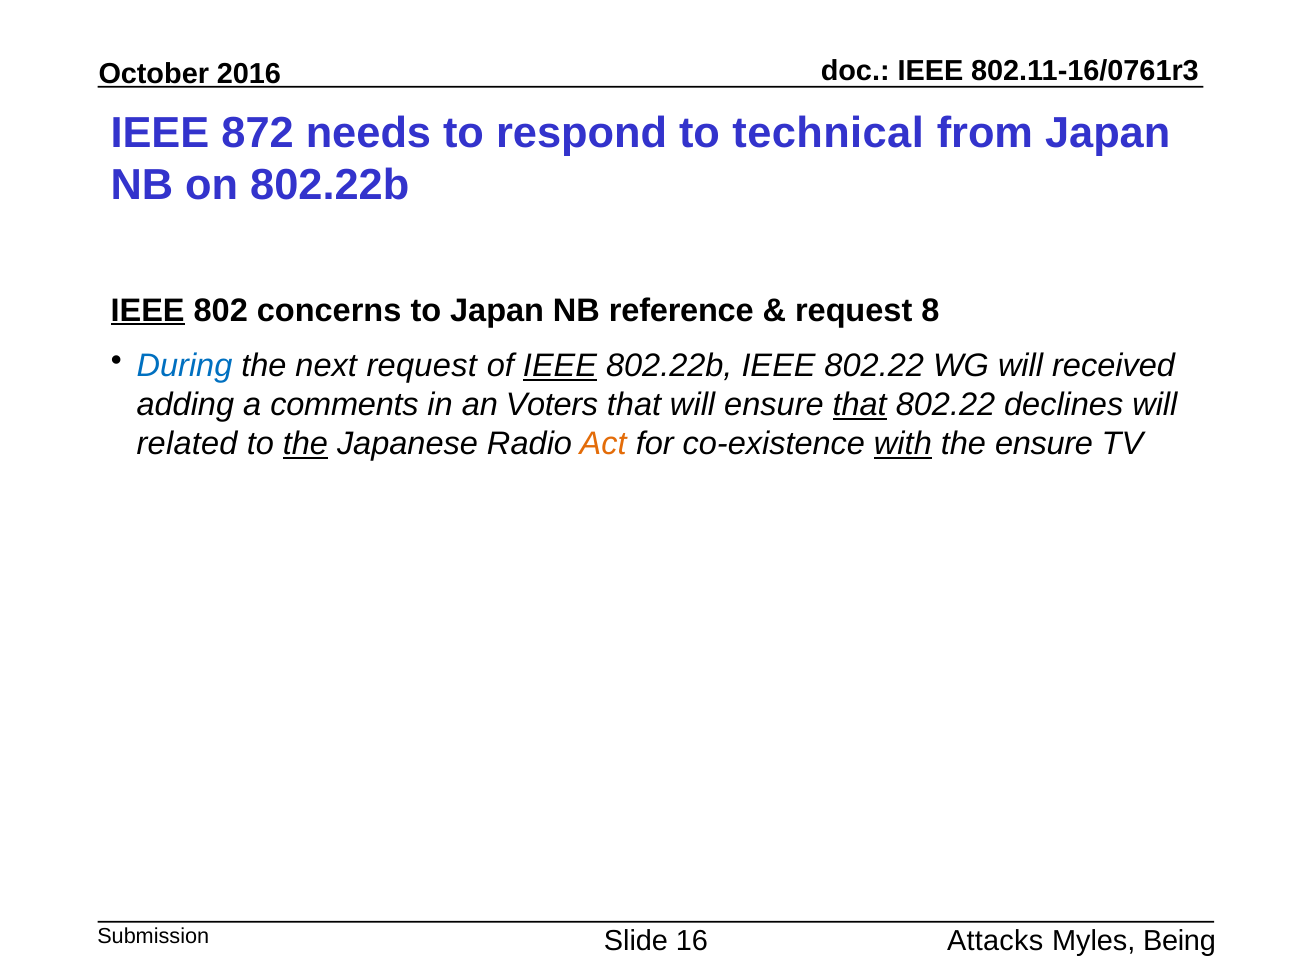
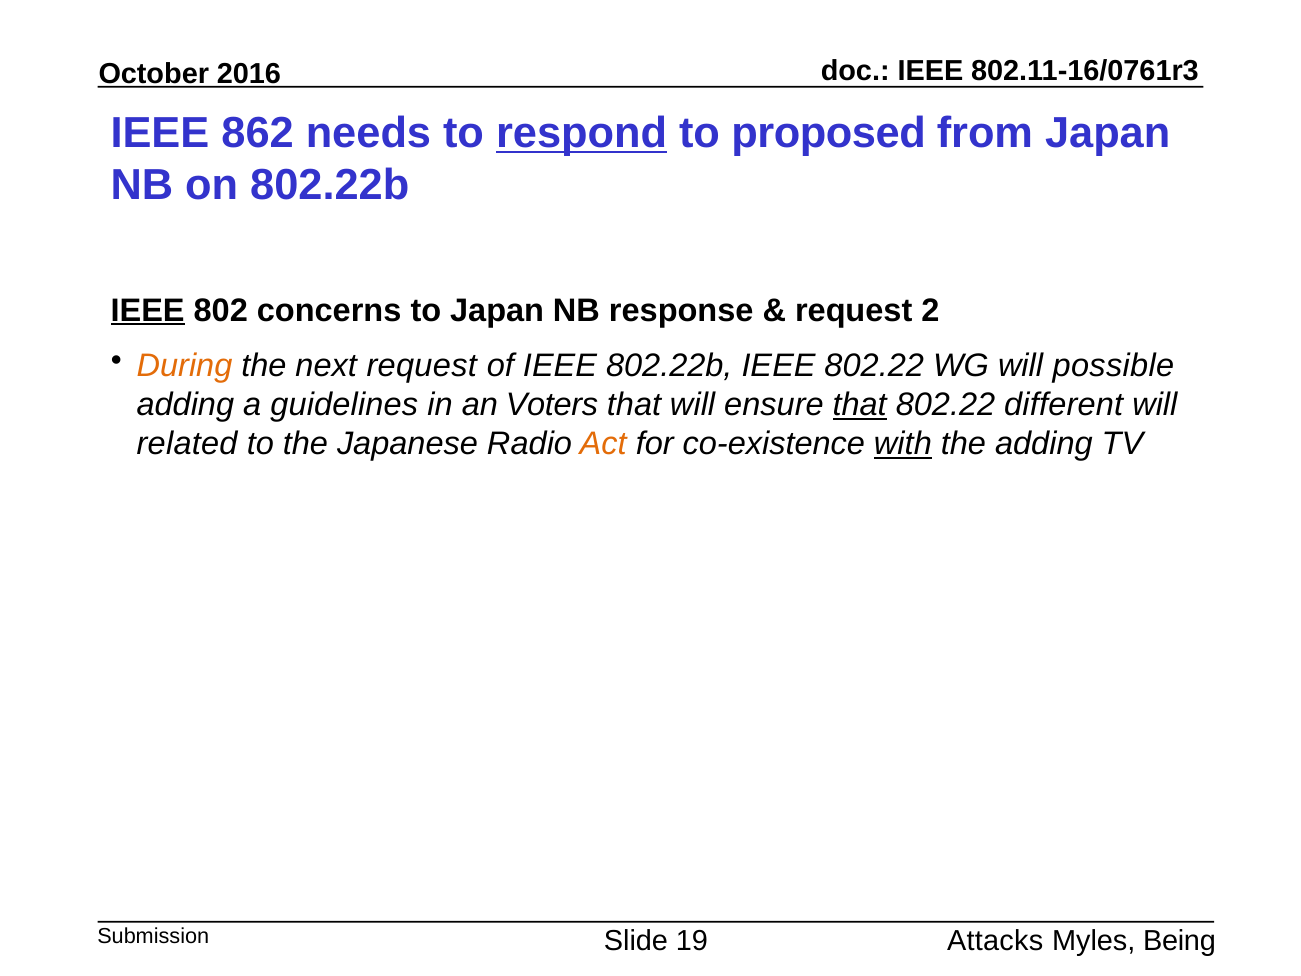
872: 872 -> 862
respond underline: none -> present
technical: technical -> proposed
reference: reference -> response
8: 8 -> 2
During colour: blue -> orange
IEEE at (560, 366) underline: present -> none
received: received -> possible
comments: comments -> guidelines
declines: declines -> different
the at (305, 444) underline: present -> none
the ensure: ensure -> adding
16: 16 -> 19
